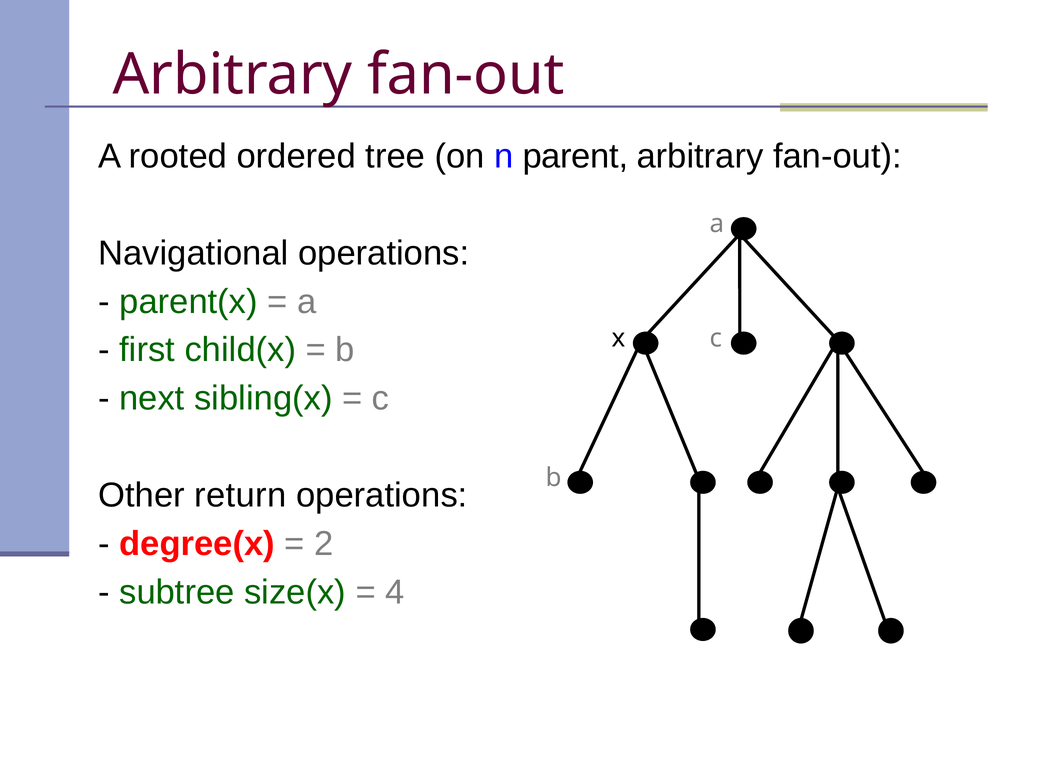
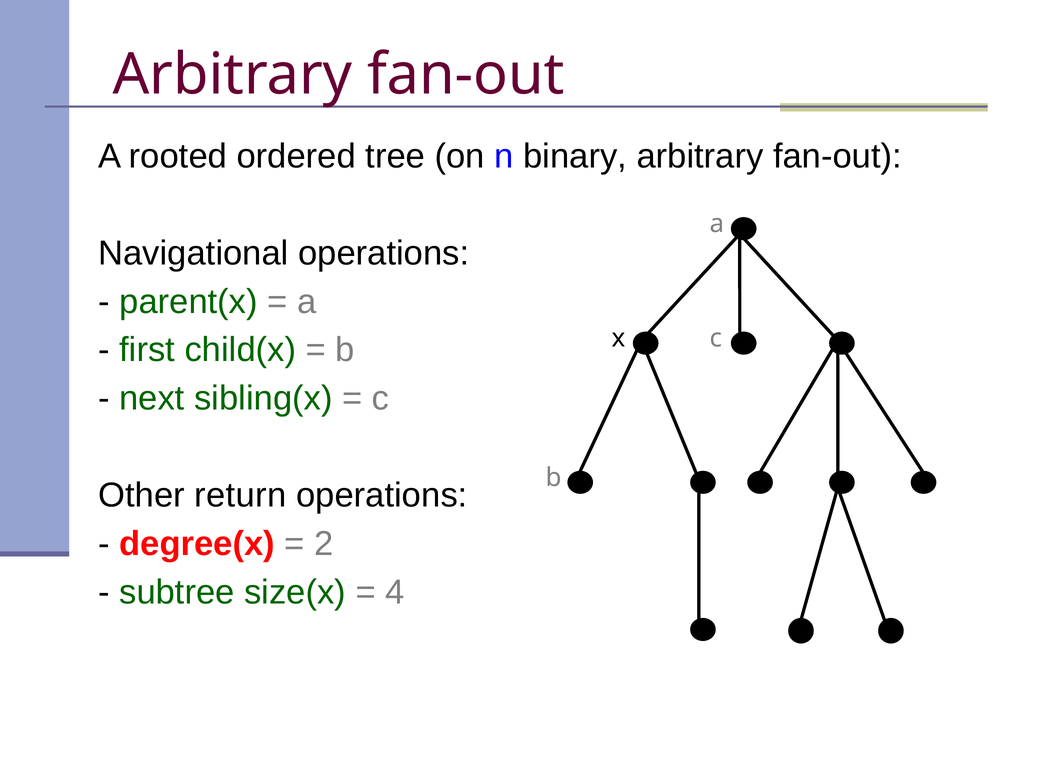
parent: parent -> binary
